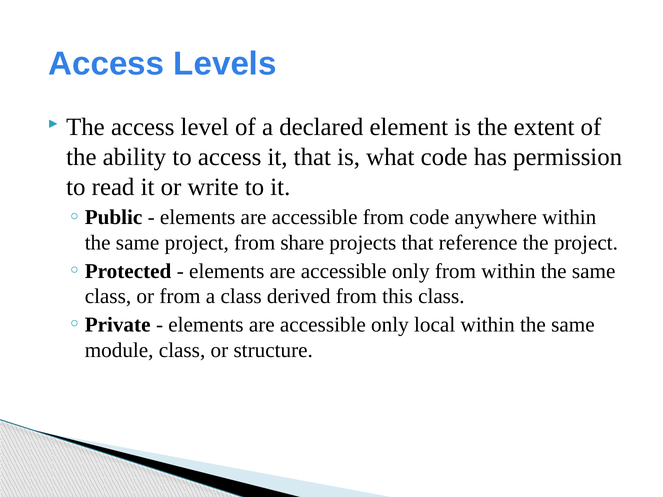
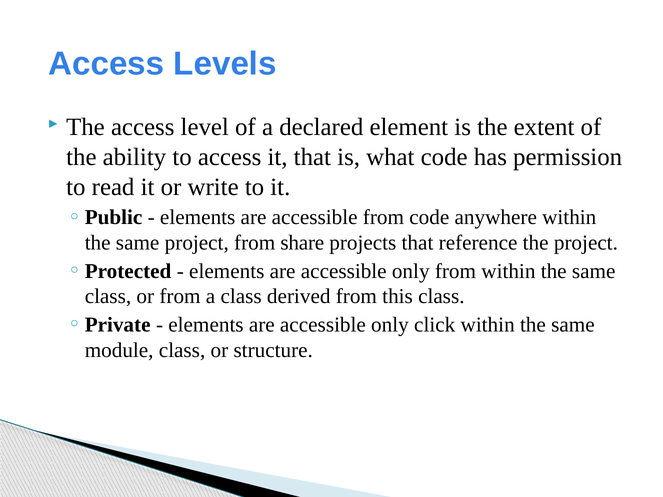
local: local -> click
